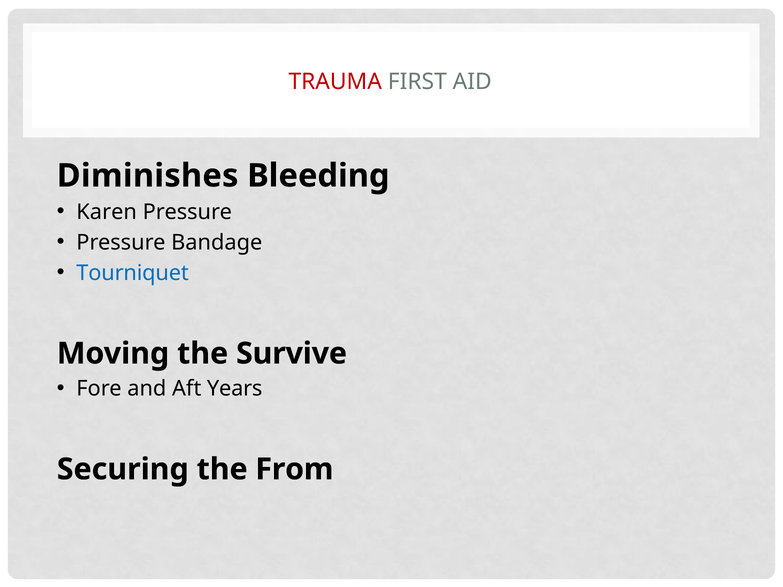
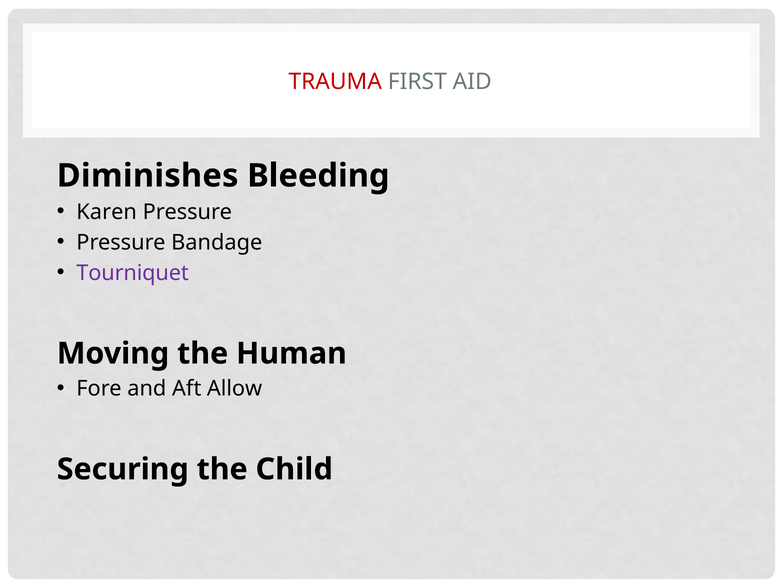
Tourniquet colour: blue -> purple
Survive: Survive -> Human
Years: Years -> Allow
From: From -> Child
